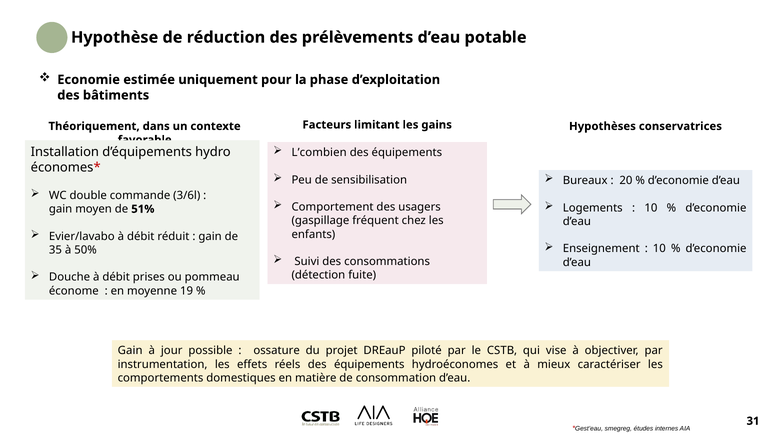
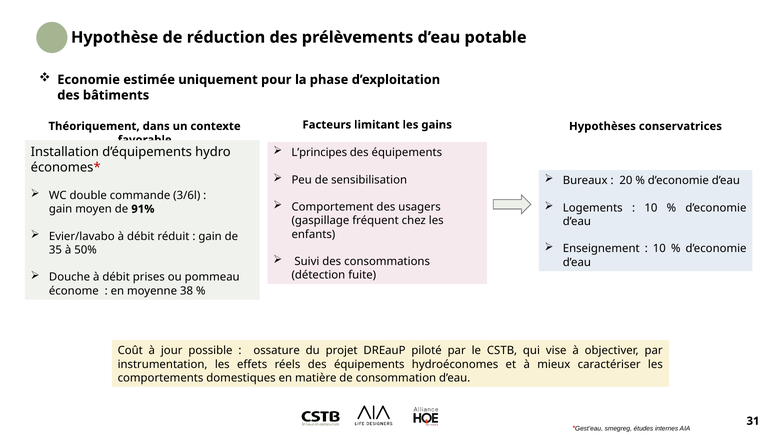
L’combien: L’combien -> L’principes
51%: 51% -> 91%
19: 19 -> 38
Gain at (130, 351): Gain -> Coût
